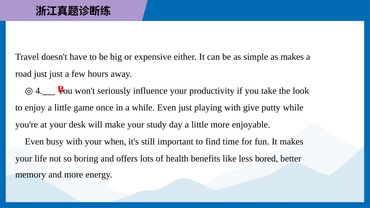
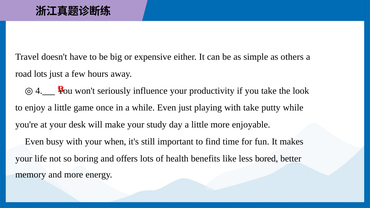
as makes: makes -> others
road just: just -> lots
with give: give -> take
